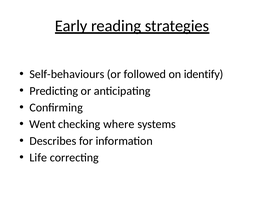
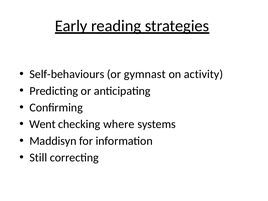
followed: followed -> gymnast
identify: identify -> activity
Describes: Describes -> Maddisyn
Life: Life -> Still
